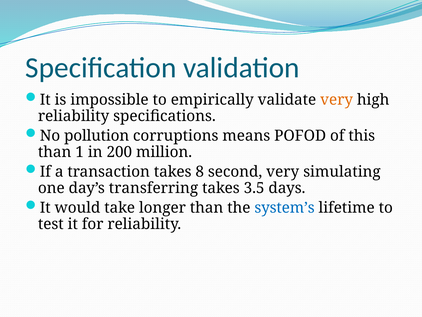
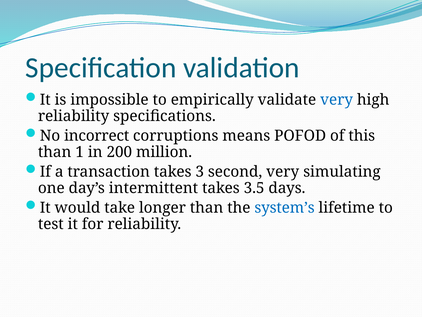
very at (337, 100) colour: orange -> blue
pollution: pollution -> incorrect
8: 8 -> 3
transferring: transferring -> intermittent
